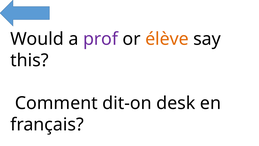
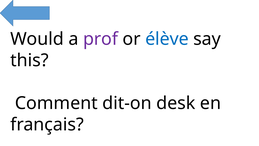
élève colour: orange -> blue
